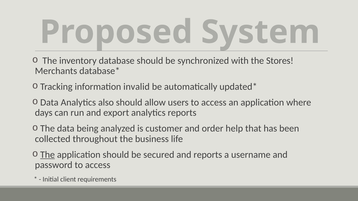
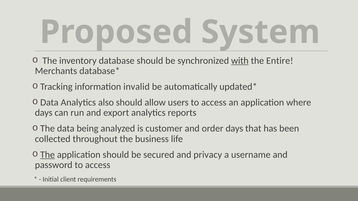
with underline: none -> present
Stores: Stores -> Entire
order help: help -> days
and reports: reports -> privacy
